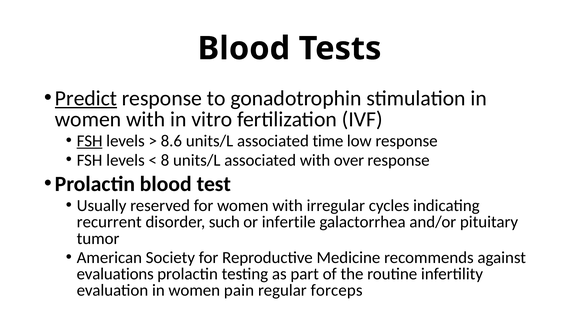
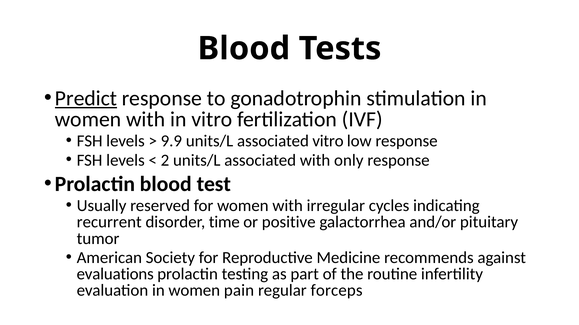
FSH at (90, 141) underline: present -> none
8.6: 8.6 -> 9.9
associated time: time -> vitro
8: 8 -> 2
over: over -> only
such: such -> time
infertile: infertile -> positive
